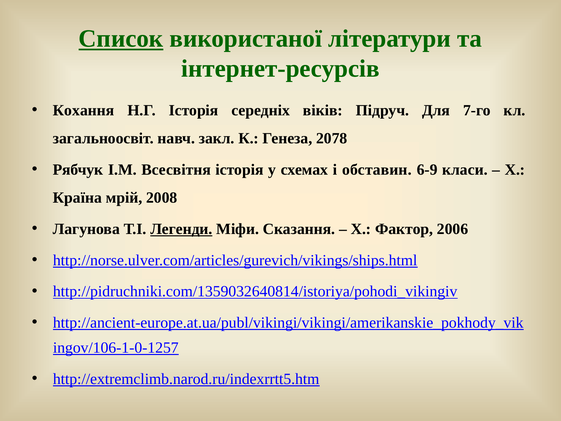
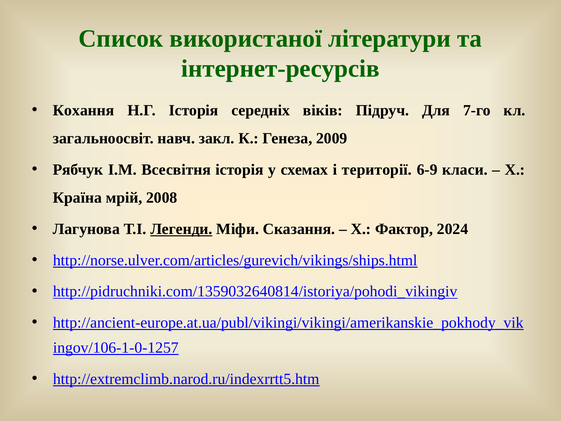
Список underline: present -> none
2078: 2078 -> 2009
обставин: обставин -> території
2006: 2006 -> 2024
